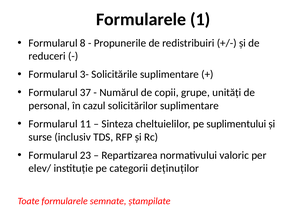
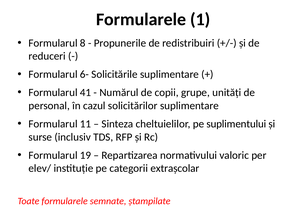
3-: 3- -> 6-
37: 37 -> 41
23: 23 -> 19
deținuților: deținuților -> extrașcolar
